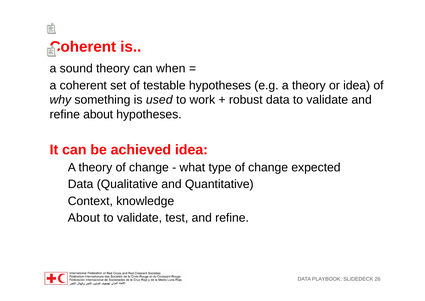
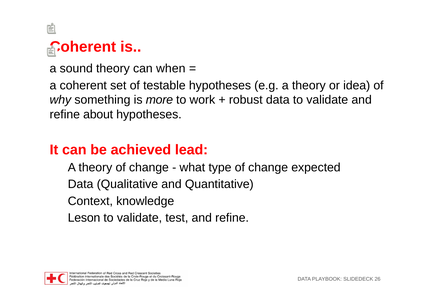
used: used -> more
achieved idea: idea -> lead
About at (84, 218): About -> Leson
